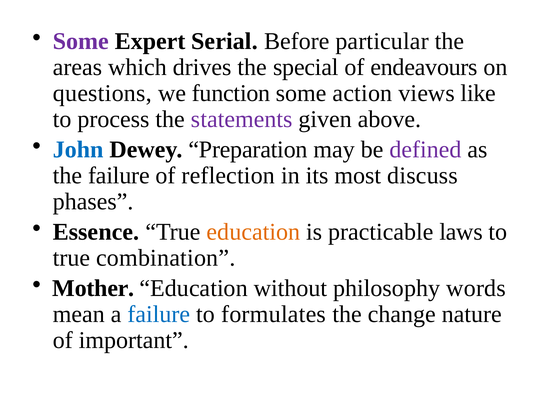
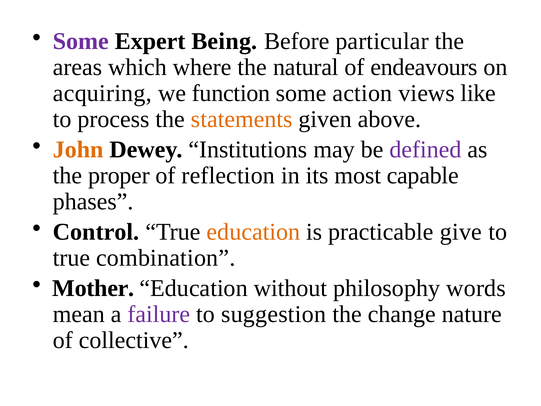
Serial: Serial -> Being
drives: drives -> where
special: special -> natural
questions: questions -> acquiring
statements colour: purple -> orange
John colour: blue -> orange
Preparation: Preparation -> Institutions
the failure: failure -> proper
discuss: discuss -> capable
Essence: Essence -> Control
laws: laws -> give
failure at (159, 314) colour: blue -> purple
formulates: formulates -> suggestion
important: important -> collective
